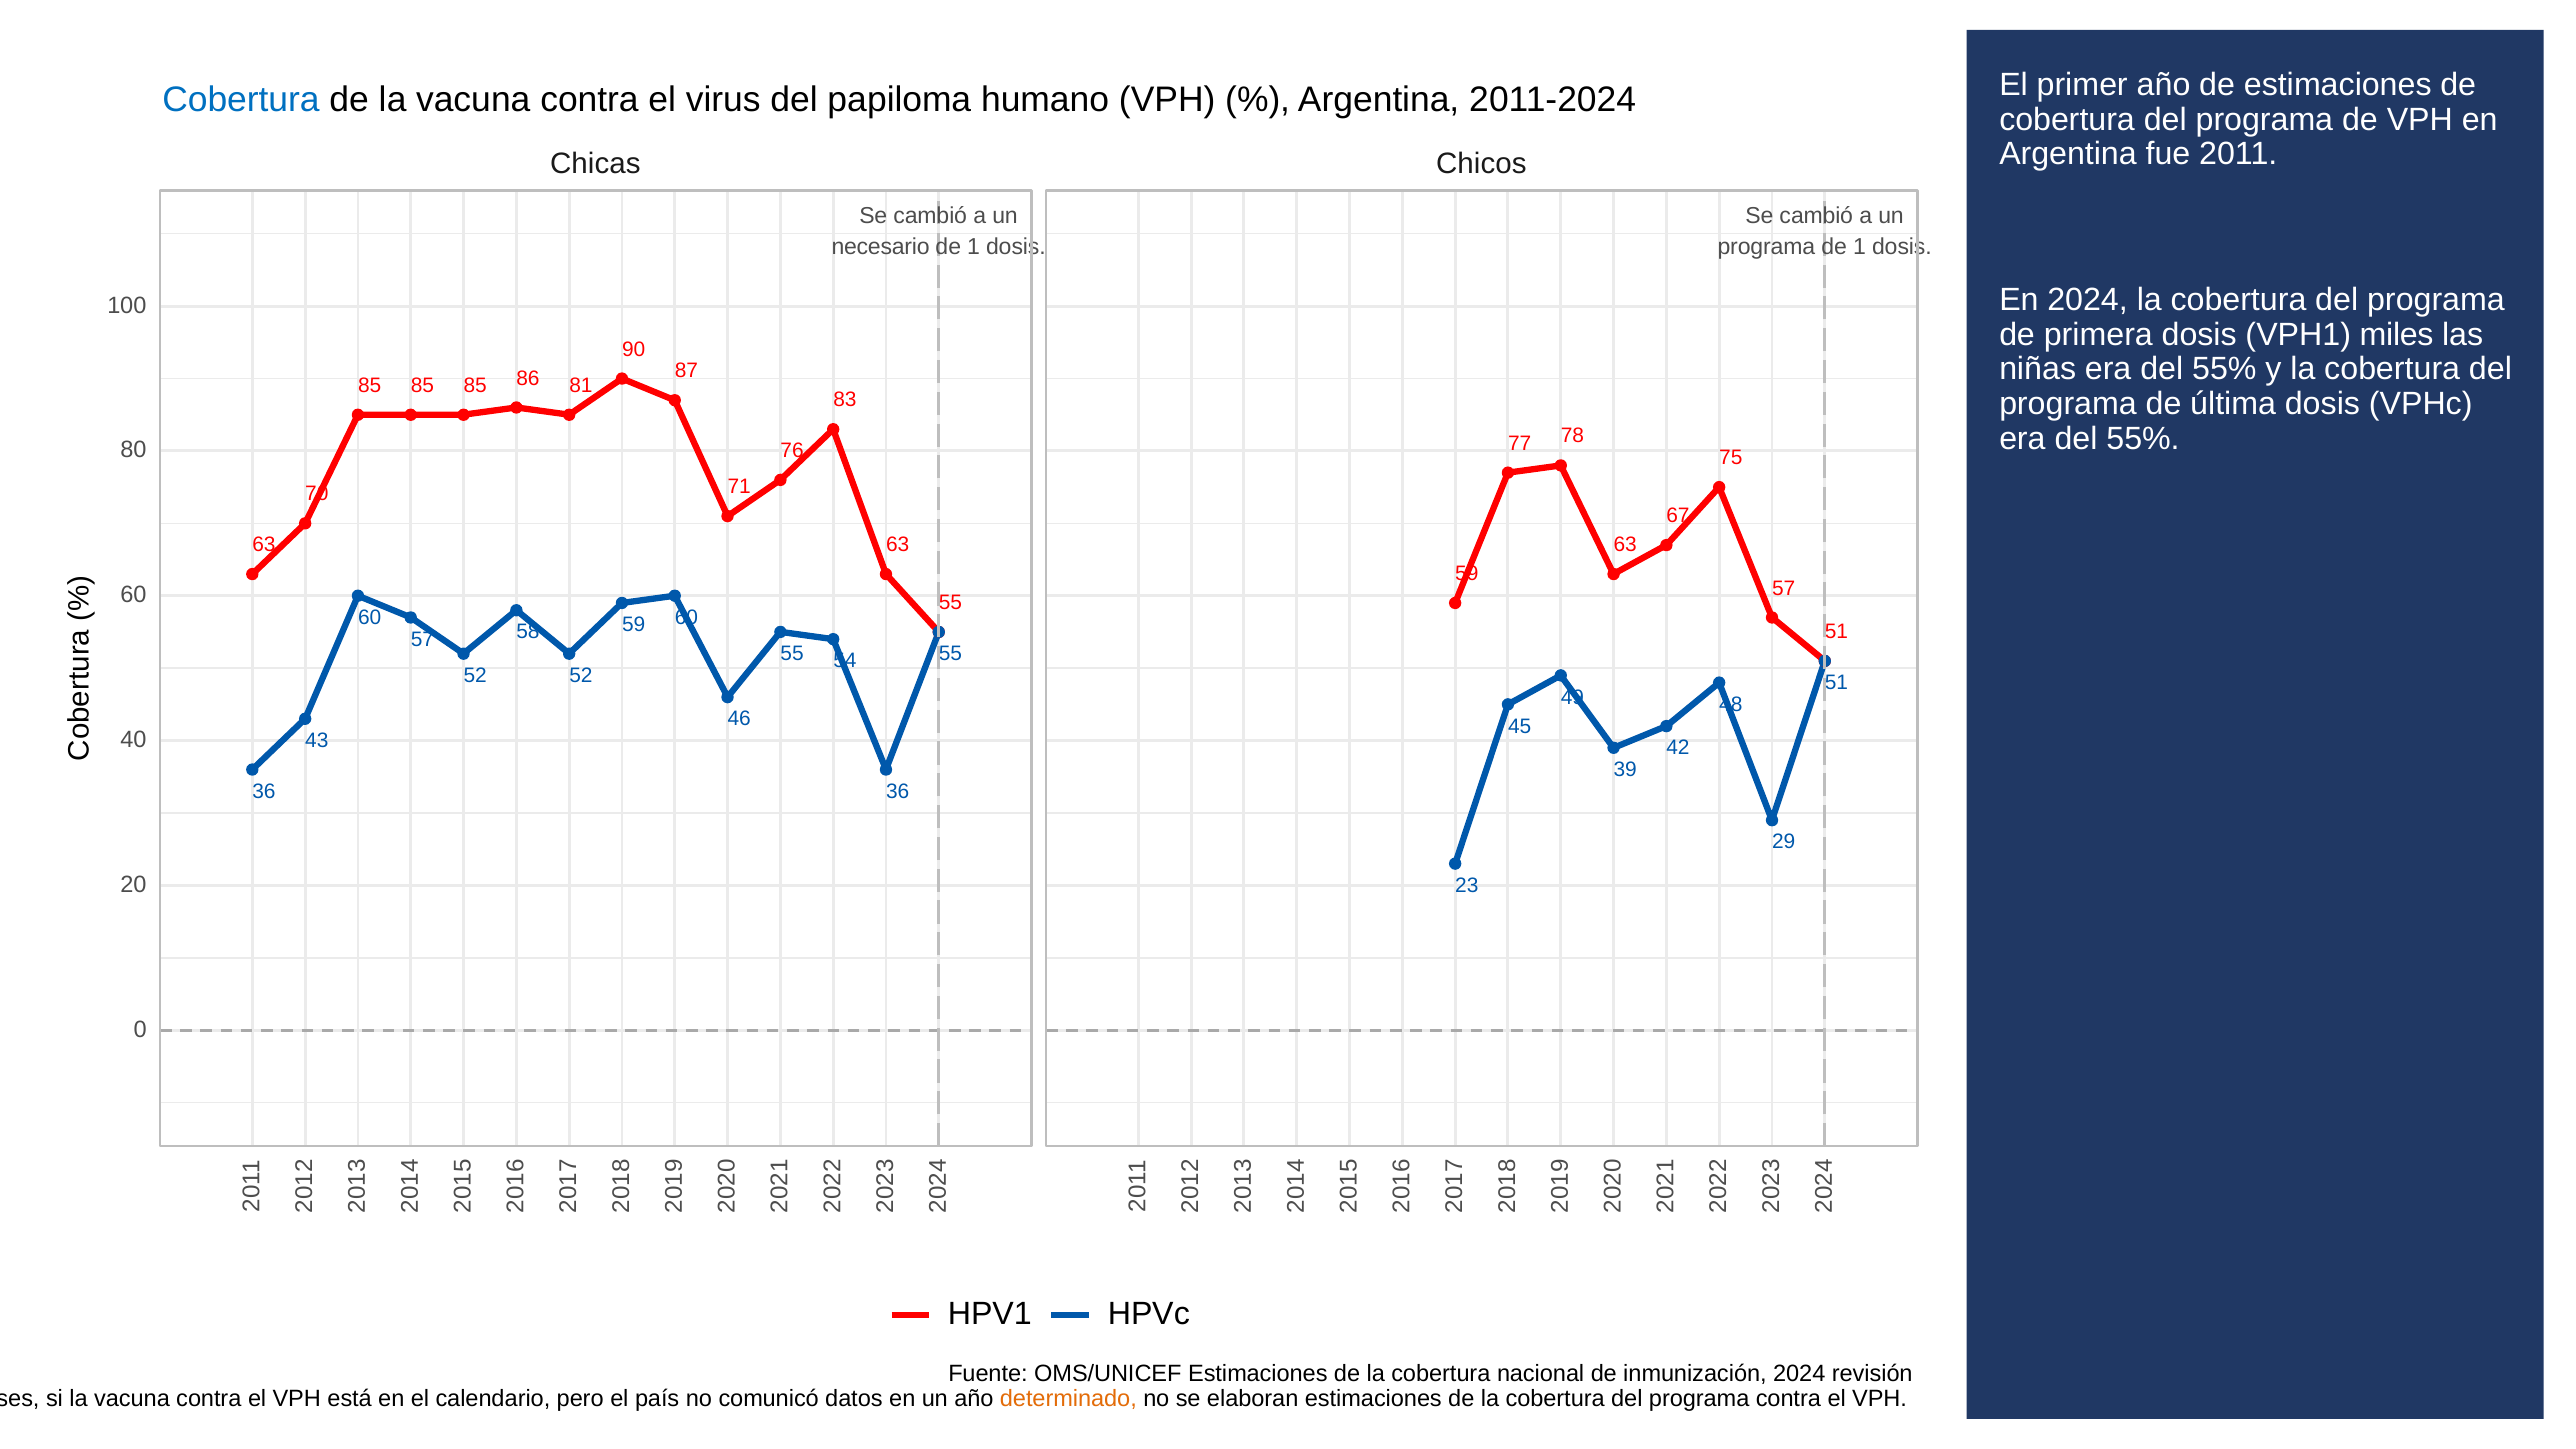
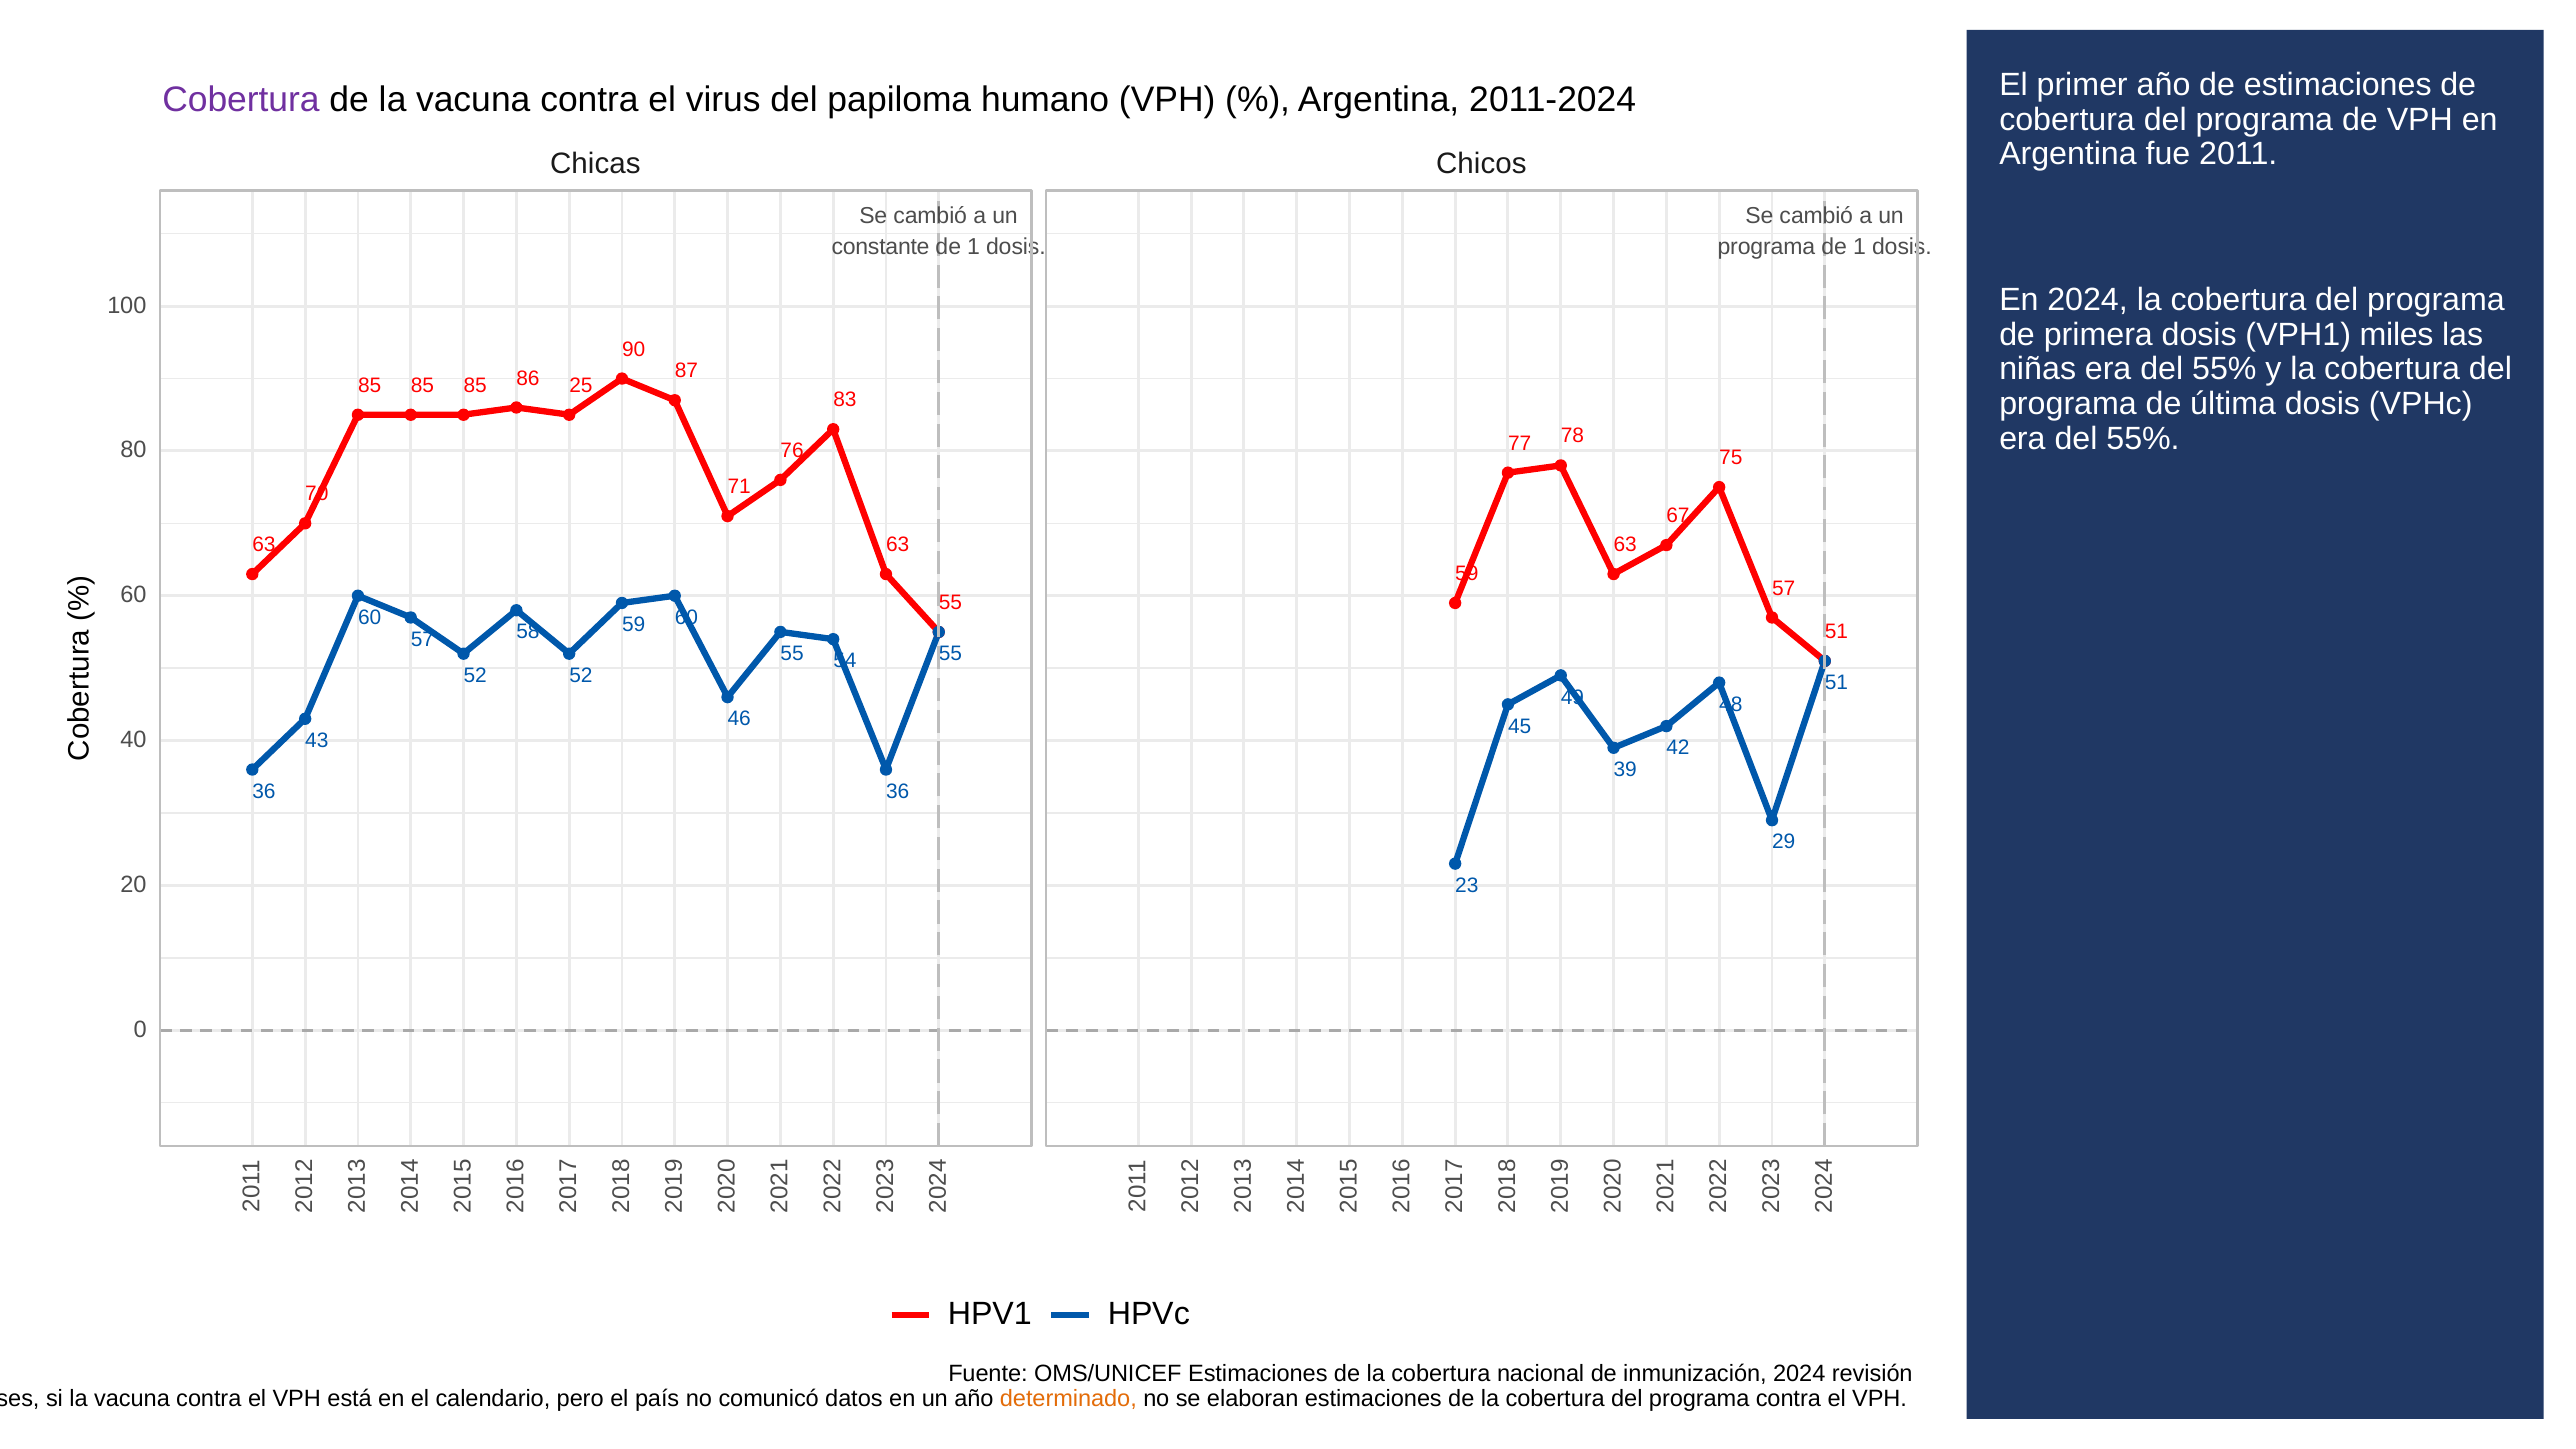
Cobertura at (241, 100) colour: blue -> purple
necesario: necesario -> constante
81: 81 -> 25
